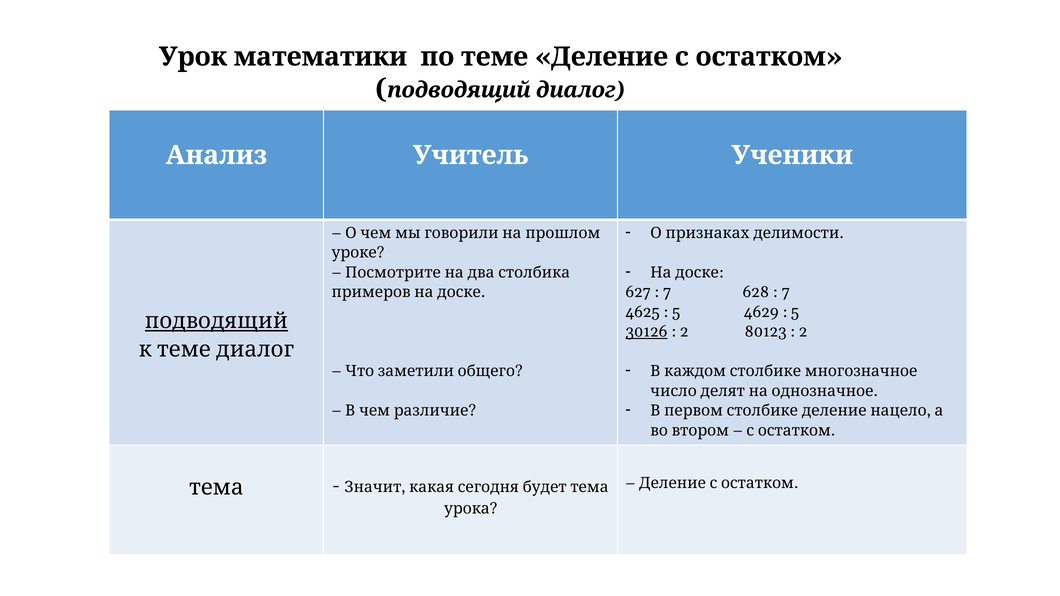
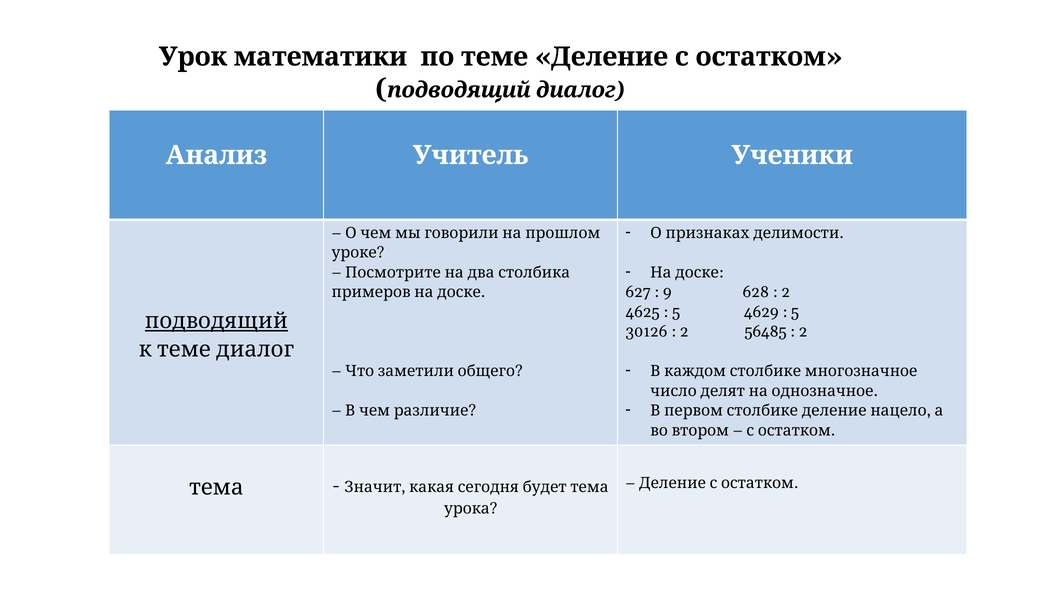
7 at (667, 292): 7 -> 9
7 at (786, 292): 7 -> 2
30126 underline: present -> none
80123: 80123 -> 56485
